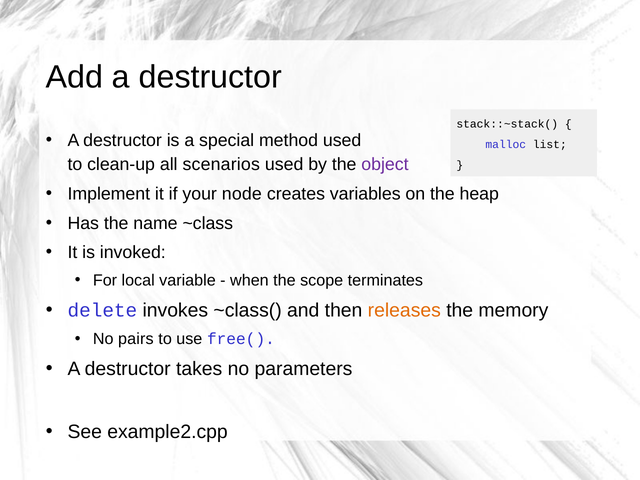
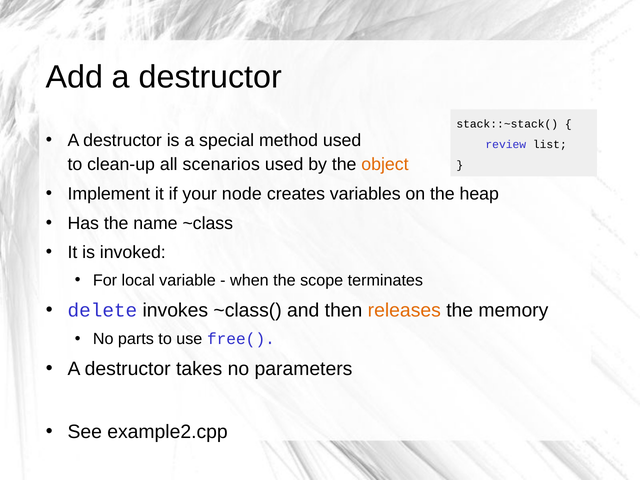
malloc: malloc -> review
object colour: purple -> orange
pairs: pairs -> parts
